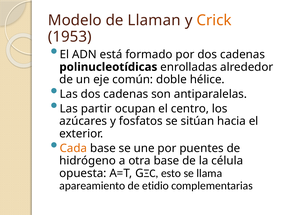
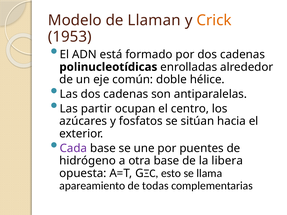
Cada colour: orange -> purple
célula: célula -> libera
etidio: etidio -> todas
